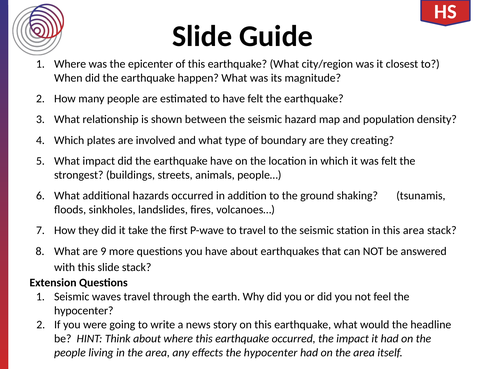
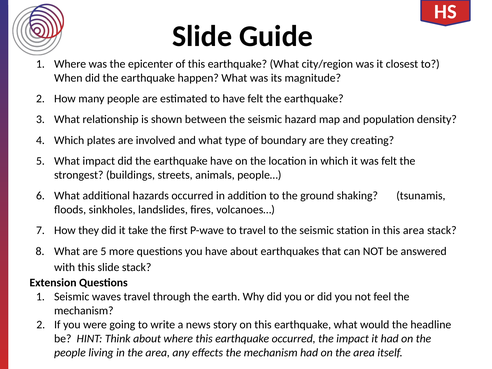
are 9: 9 -> 5
hypocenter at (84, 311): hypocenter -> mechanism
effects the hypocenter: hypocenter -> mechanism
